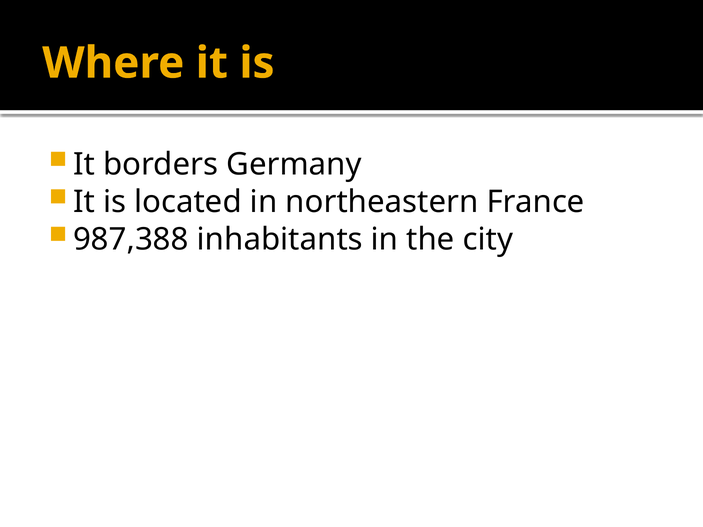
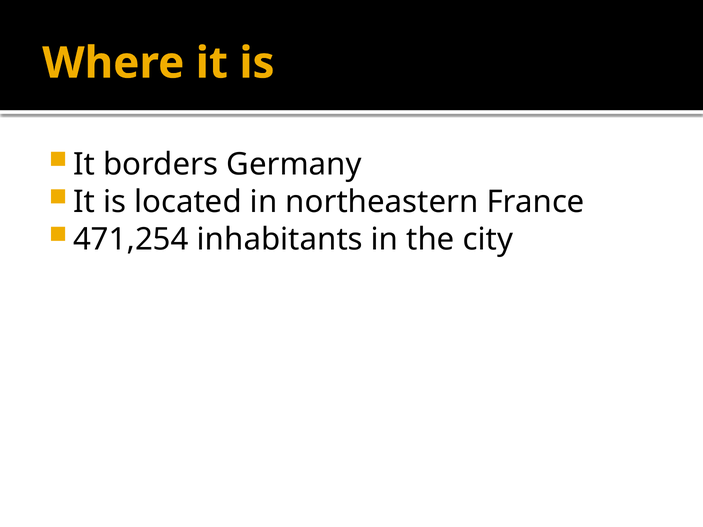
987,388: 987,388 -> 471,254
